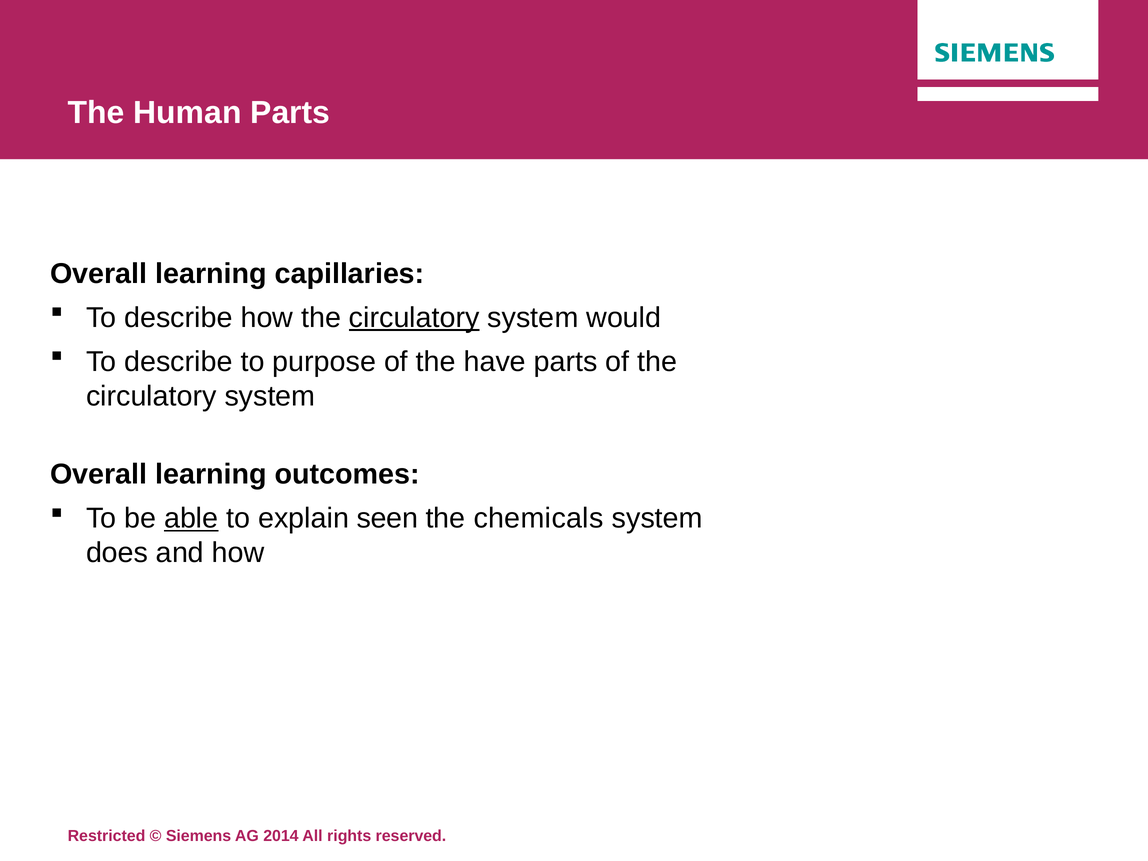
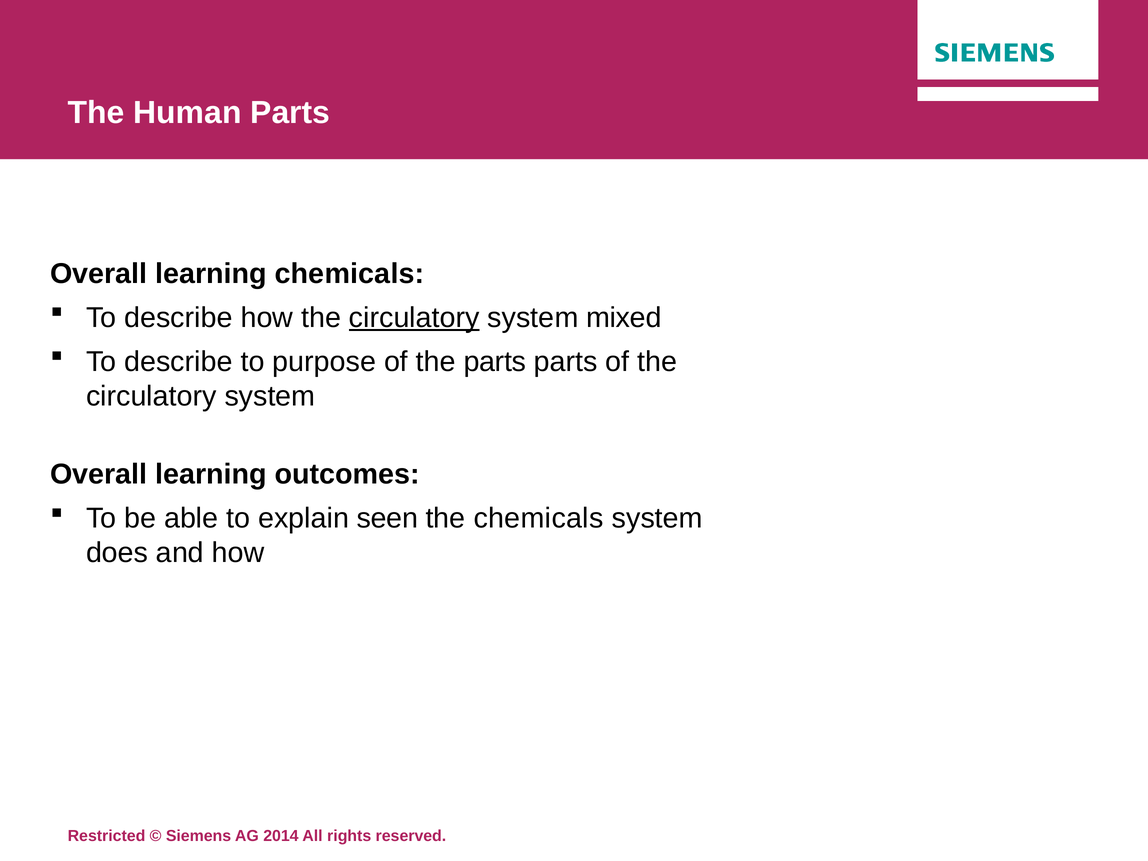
learning capillaries: capillaries -> chemicals
would: would -> mixed
the have: have -> parts
able underline: present -> none
